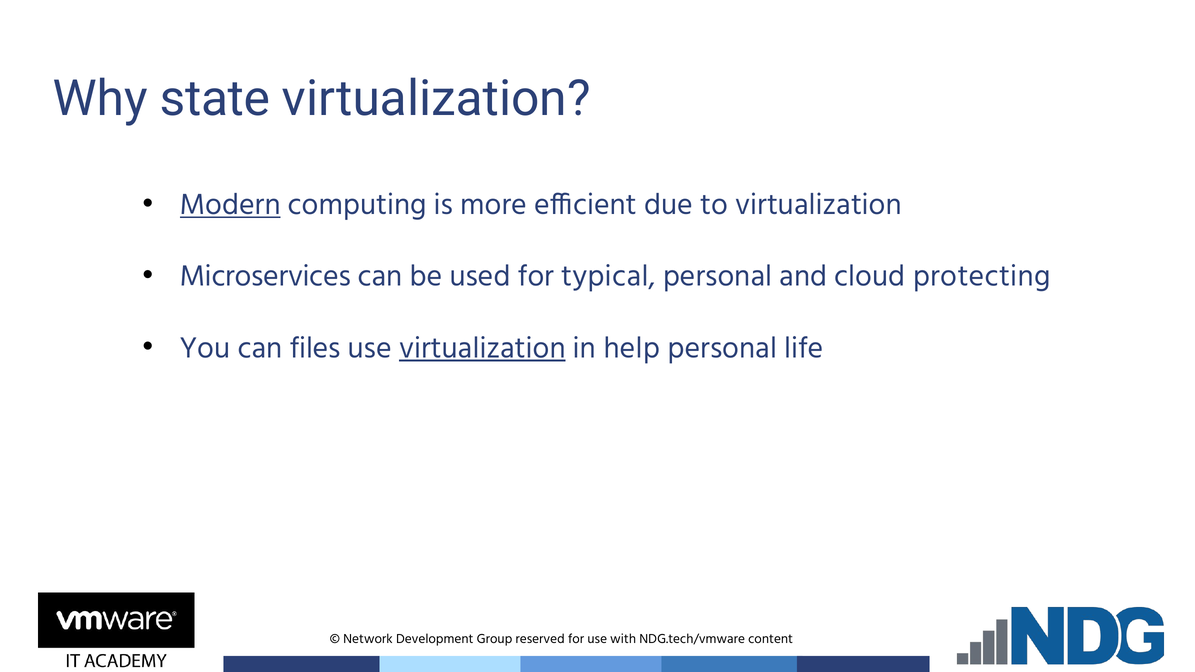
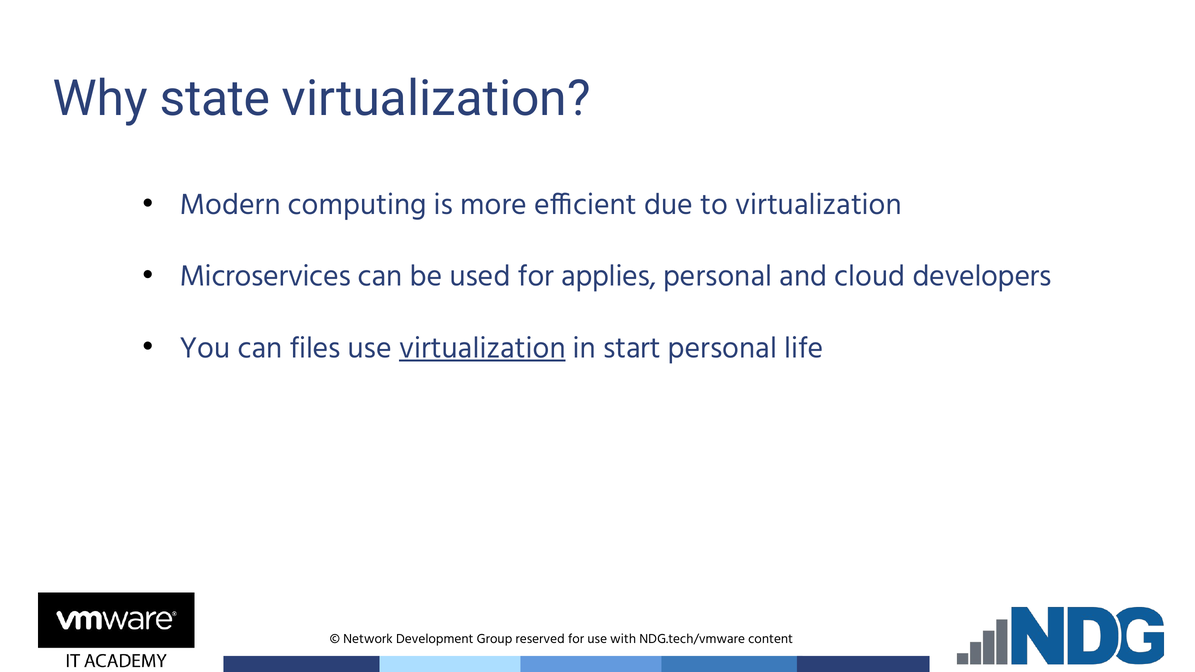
Modern underline: present -> none
typical: typical -> applies
protecting: protecting -> developers
help: help -> start
